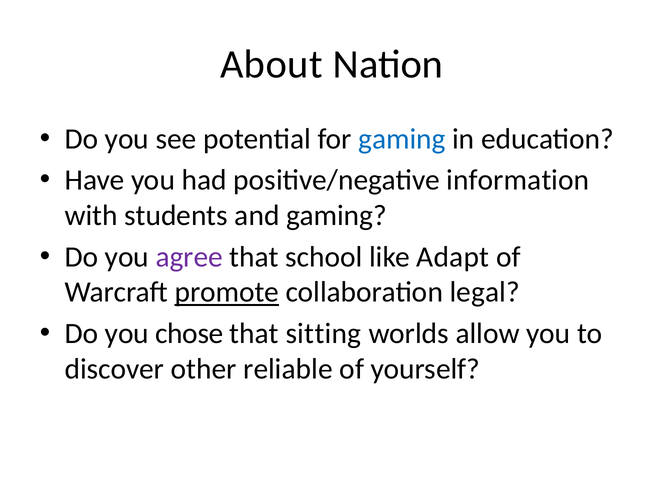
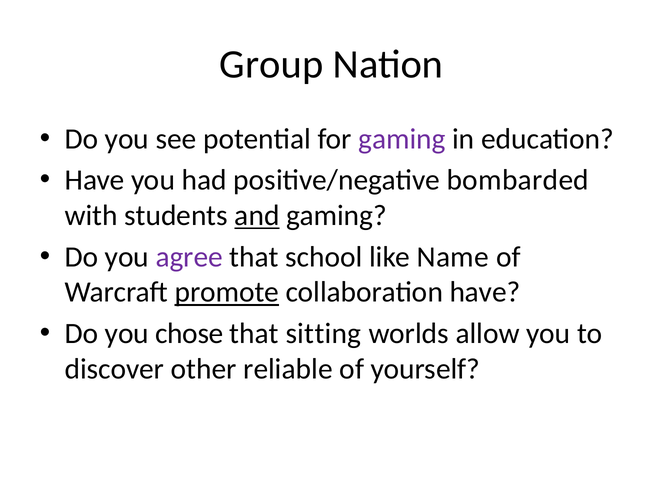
About: About -> Group
gaming at (402, 139) colour: blue -> purple
information: information -> bombarded
and underline: none -> present
Adapt: Adapt -> Name
collaboration legal: legal -> have
